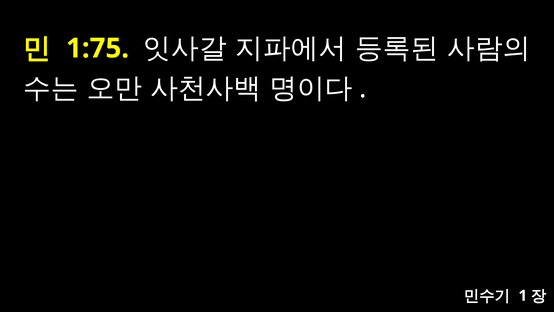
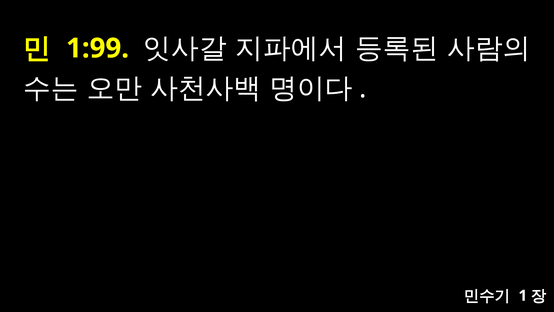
1:75: 1:75 -> 1:99
